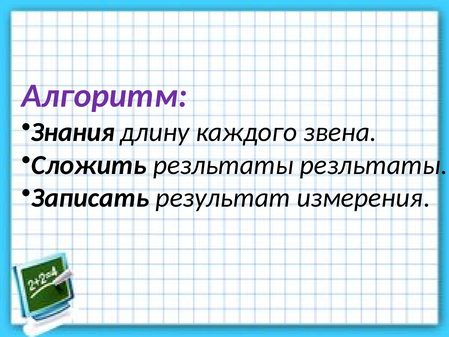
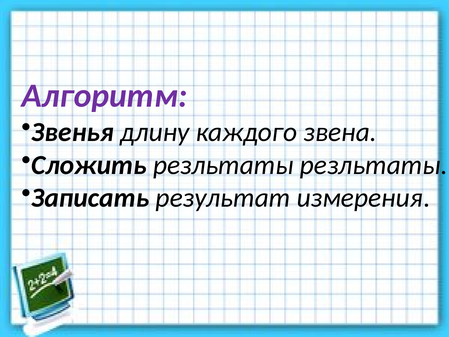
Знания: Знания -> Звенья
